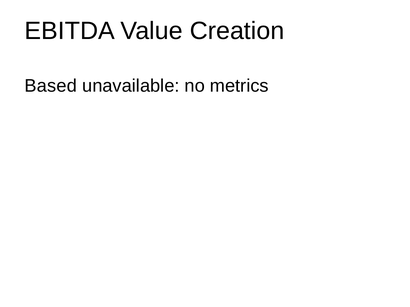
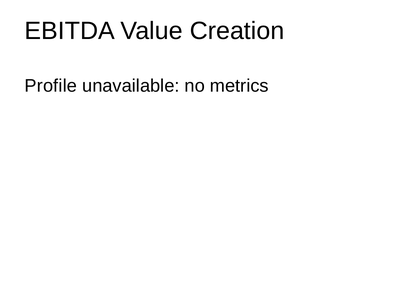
Based: Based -> Profile
